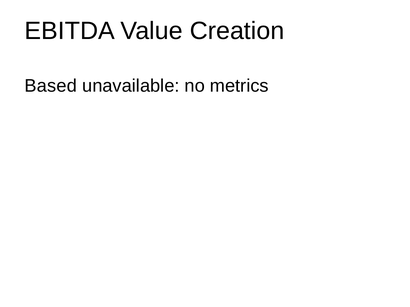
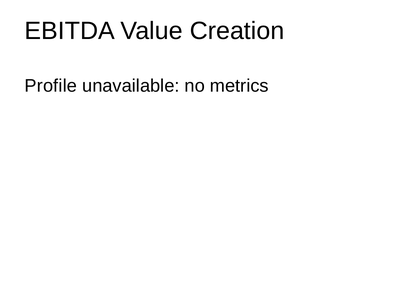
Based: Based -> Profile
